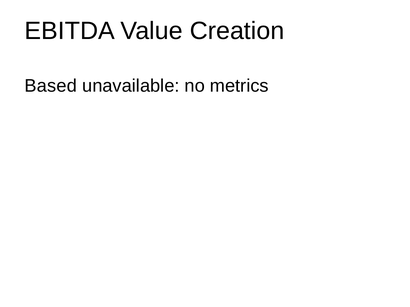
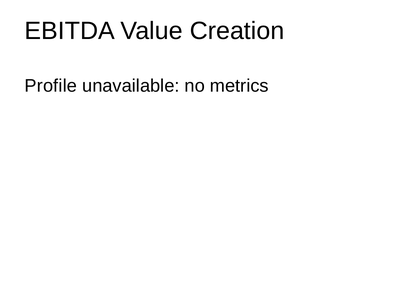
Based: Based -> Profile
